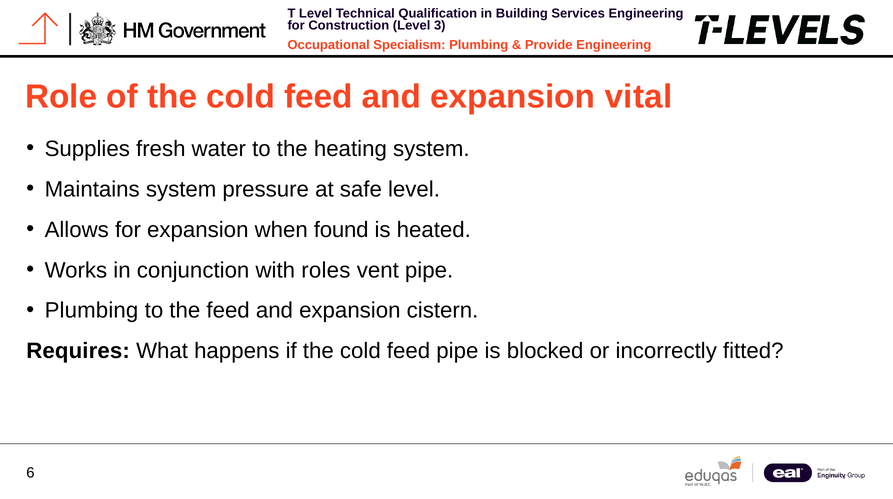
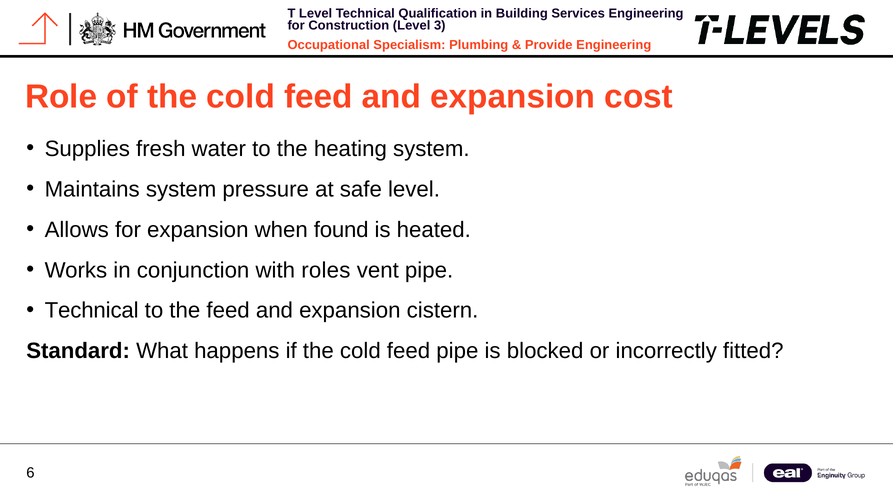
vital: vital -> cost
Plumbing at (91, 311): Plumbing -> Technical
Requires: Requires -> Standard
